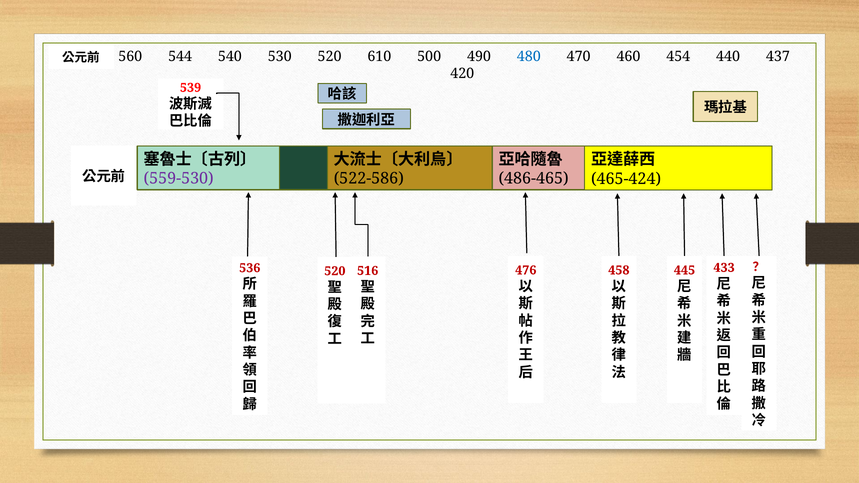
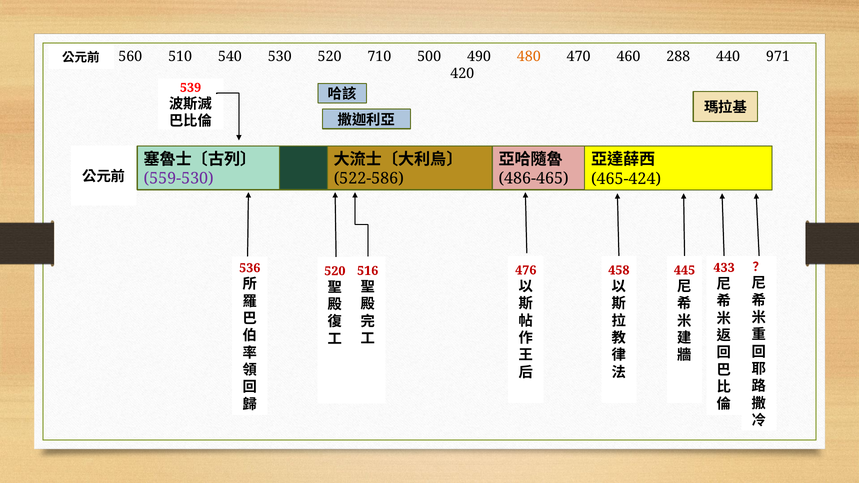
544: 544 -> 510
610: 610 -> 710
480 colour: blue -> orange
454: 454 -> 288
437: 437 -> 971
